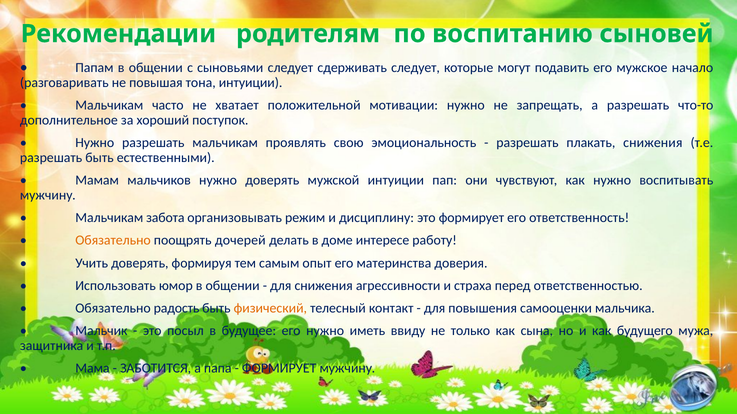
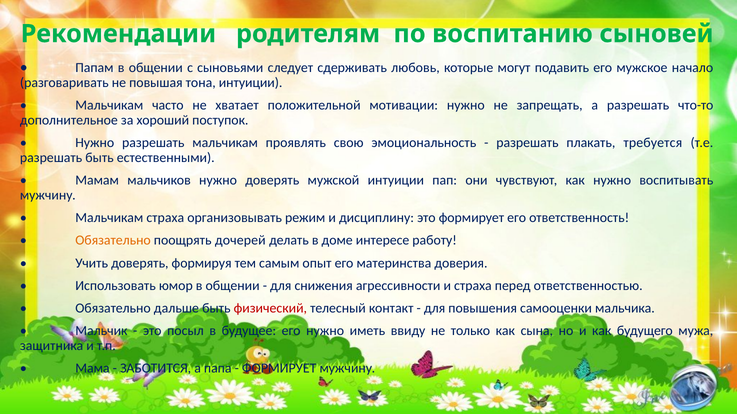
сдерживать следует: следует -> любовь
плакать снижения: снижения -> требуется
Мальчикам забота: забота -> страха
радость: радость -> дальше
физический colour: orange -> red
